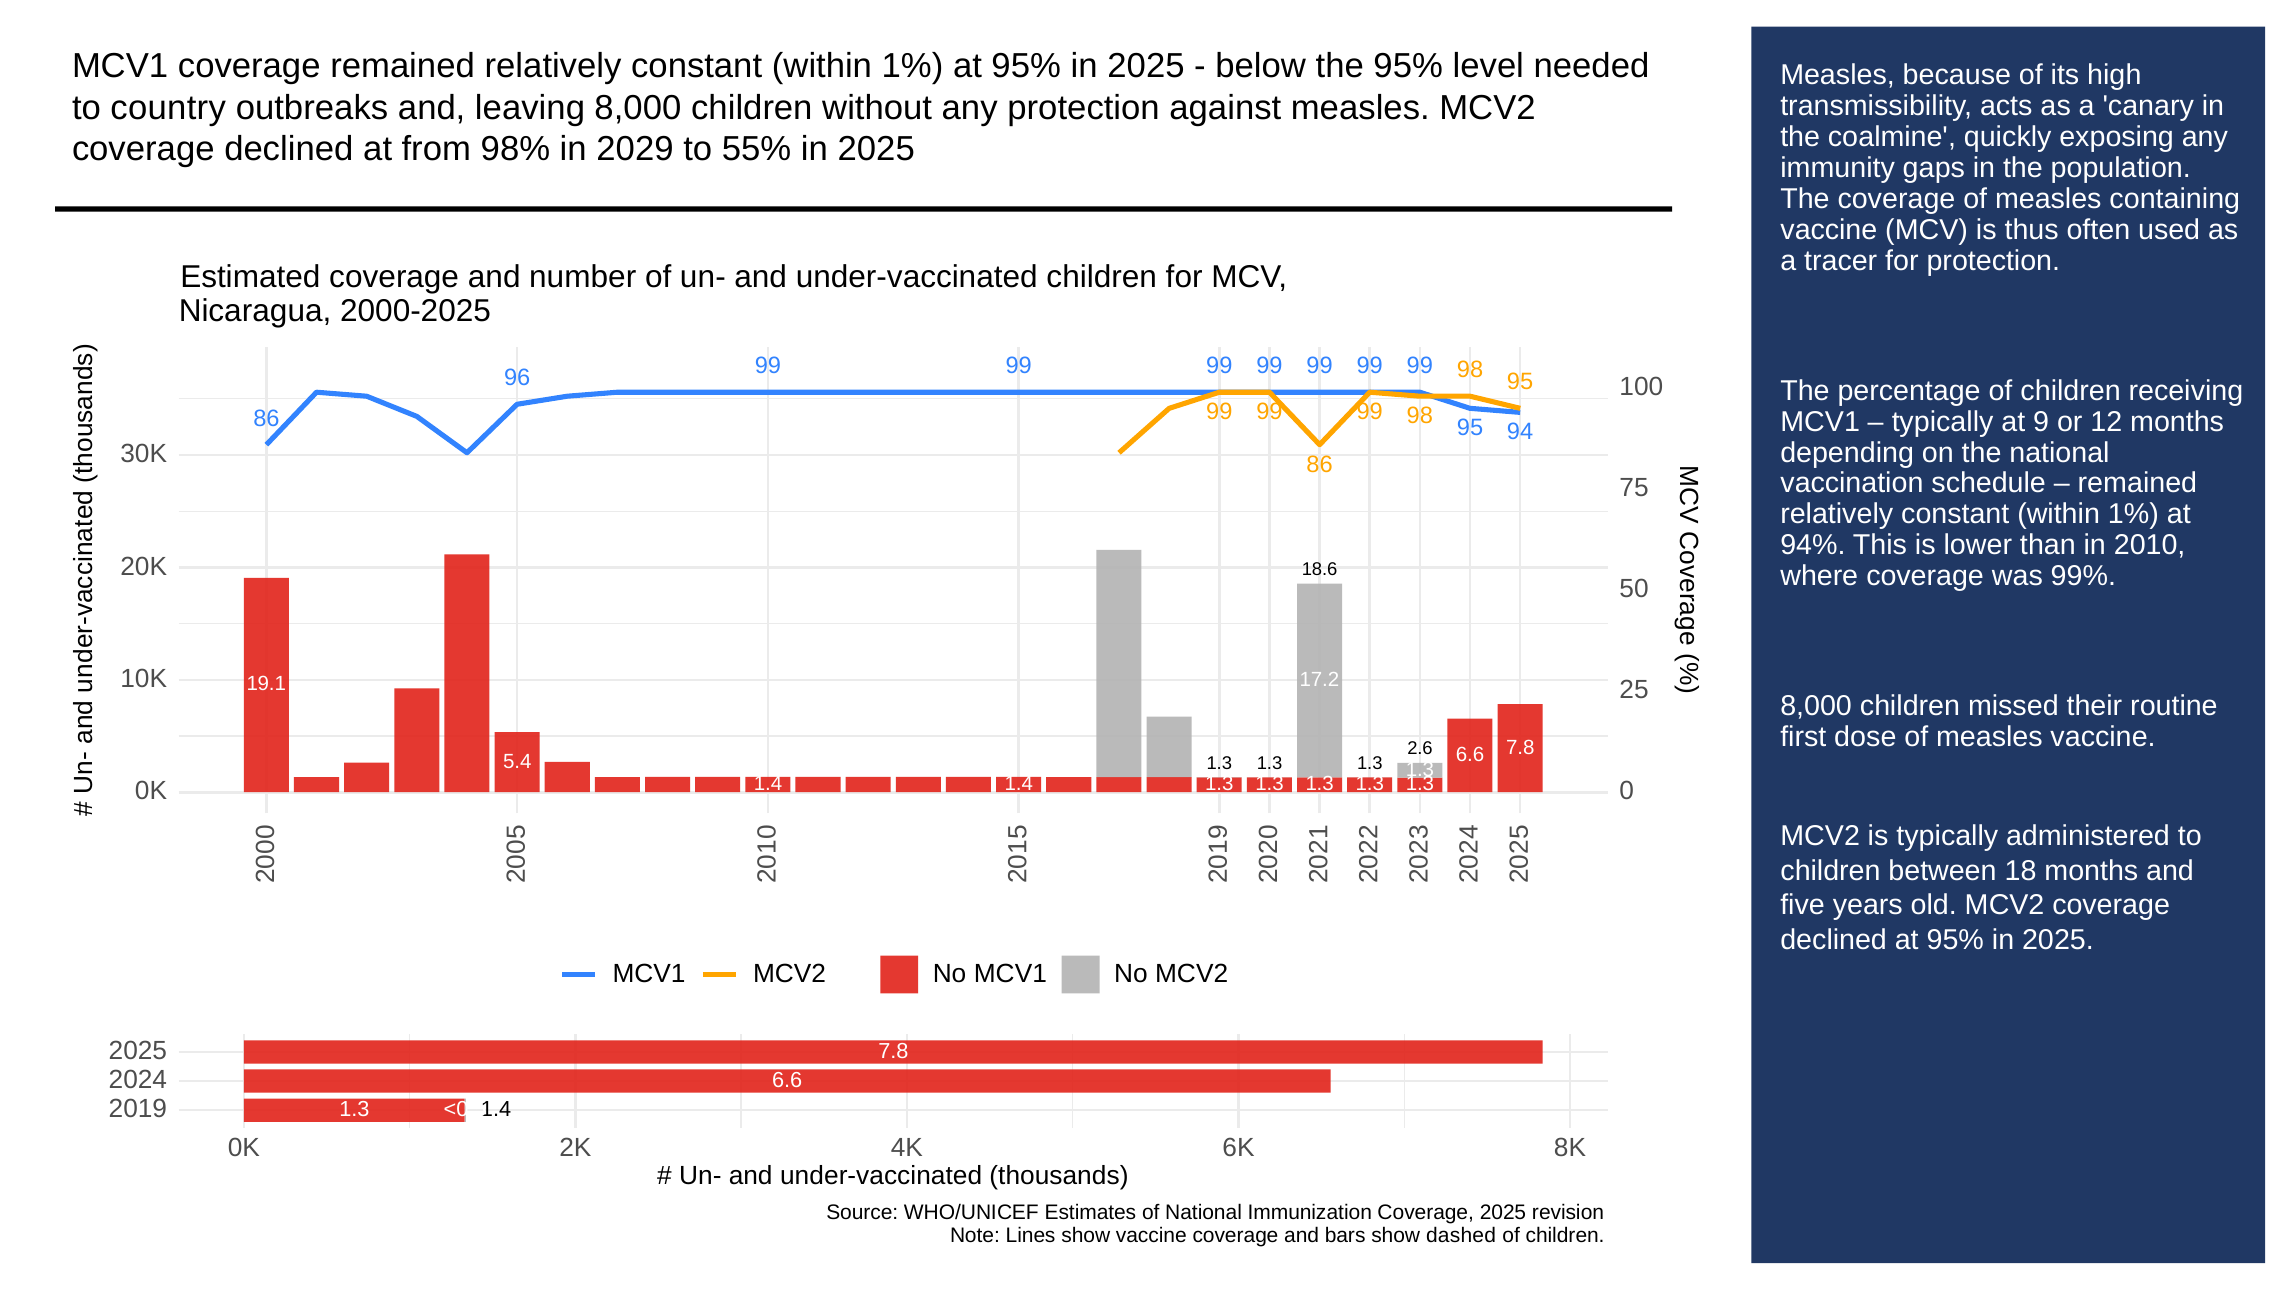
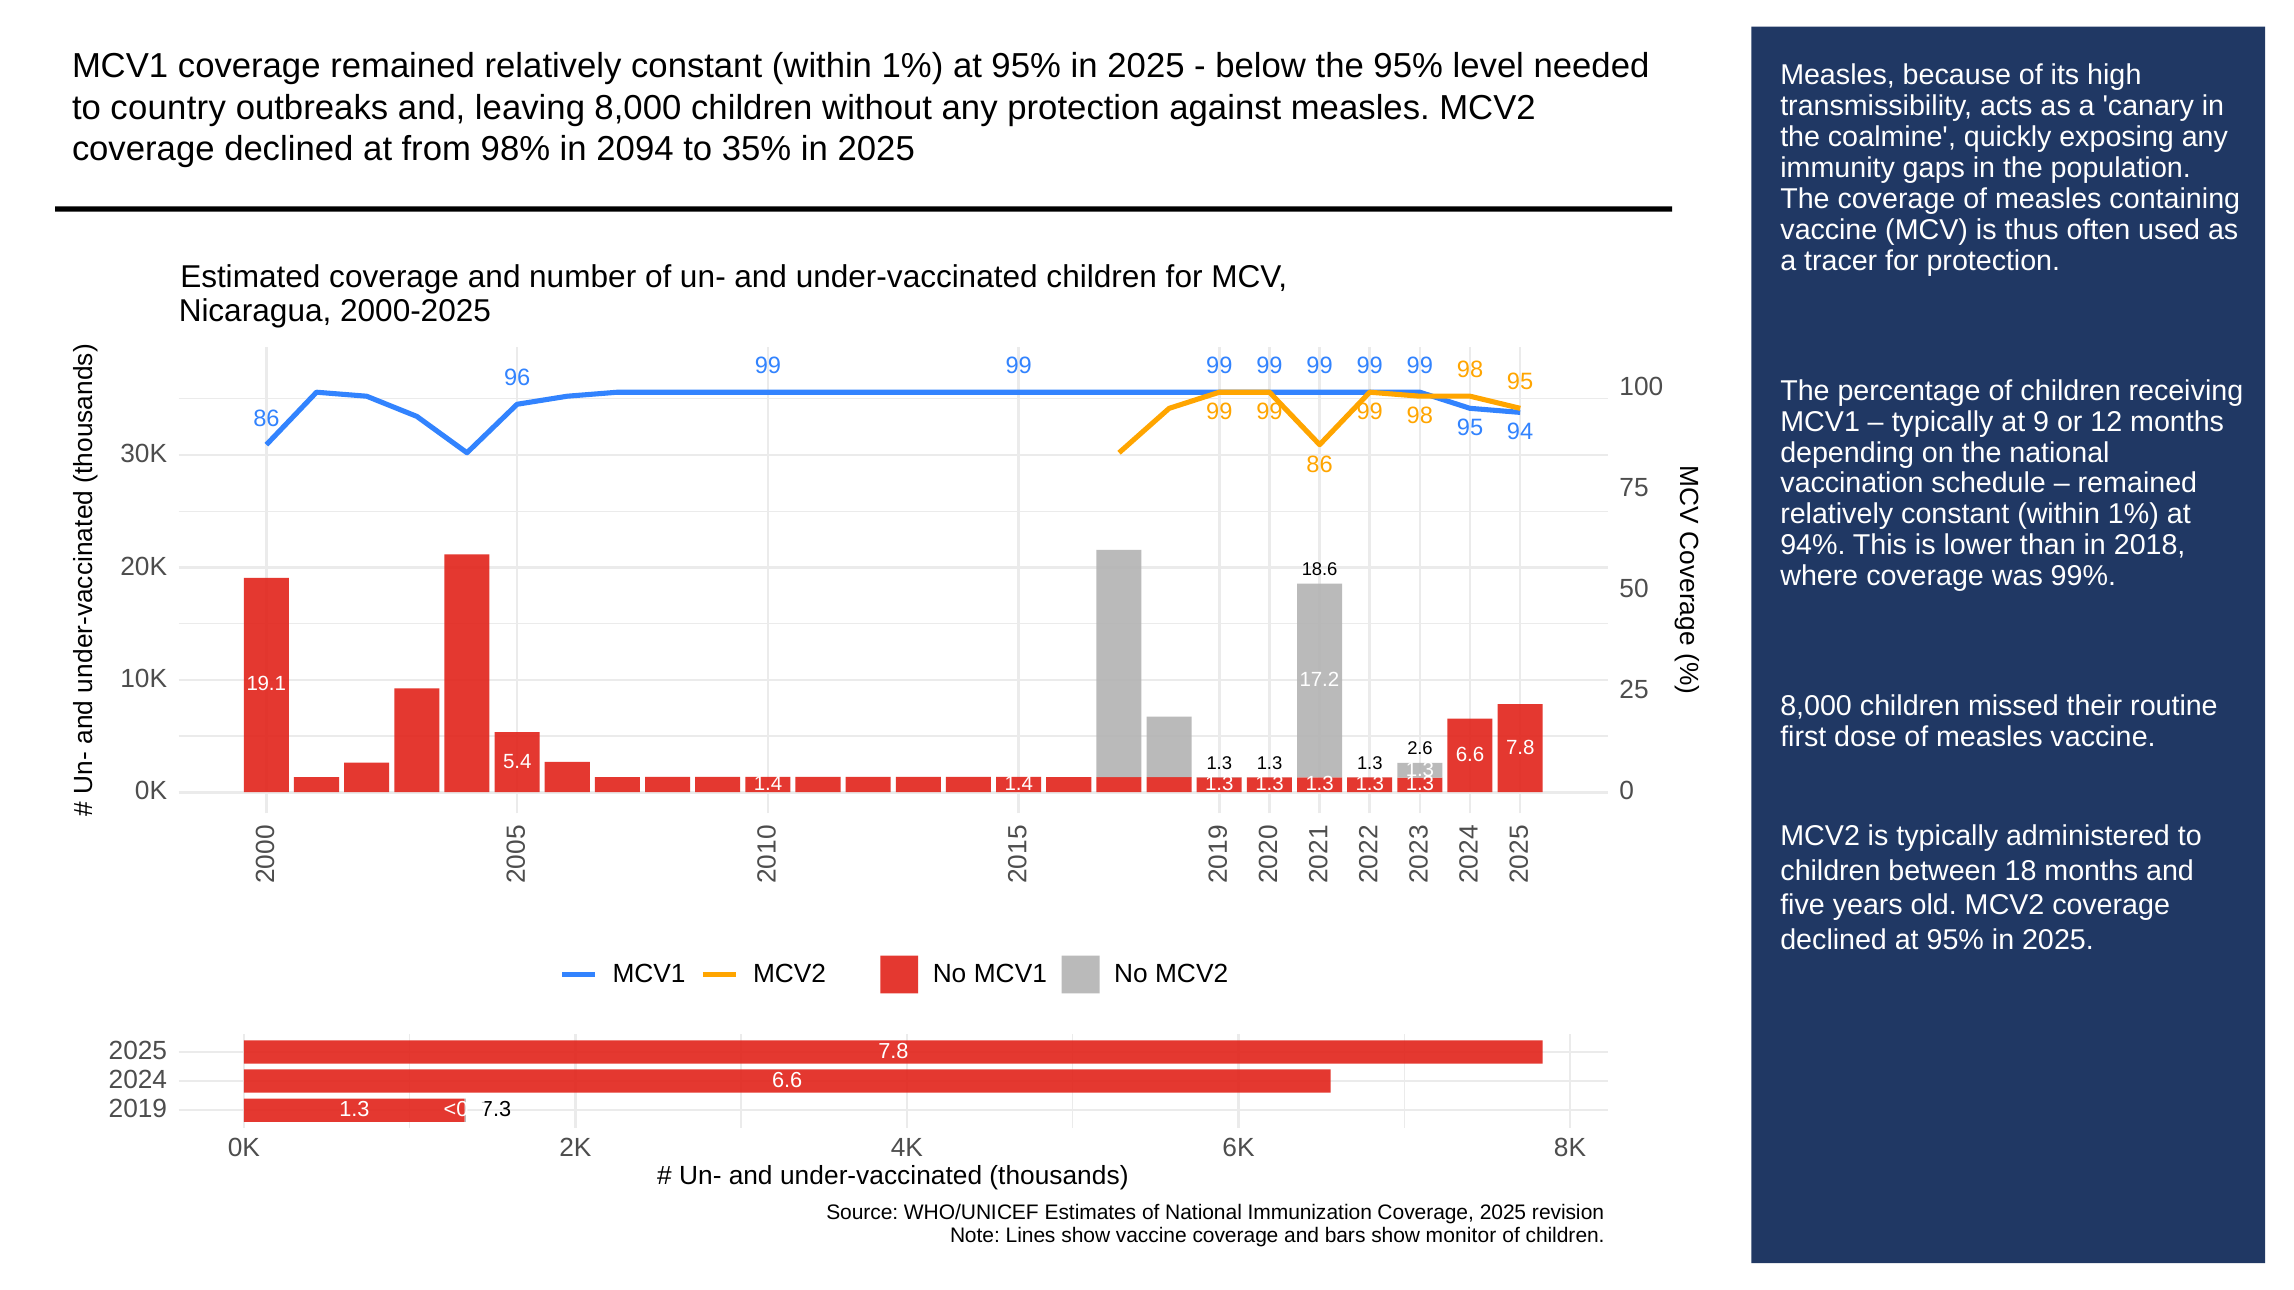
2029: 2029 -> 2094
55%: 55% -> 35%
2010: 2010 -> 2018
1.4 at (496, 1110): 1.4 -> 7.3
dashed: dashed -> monitor
